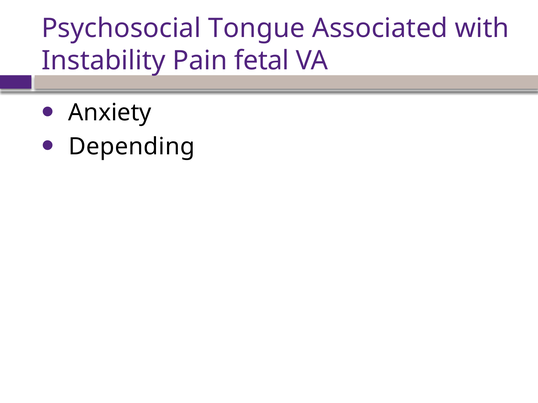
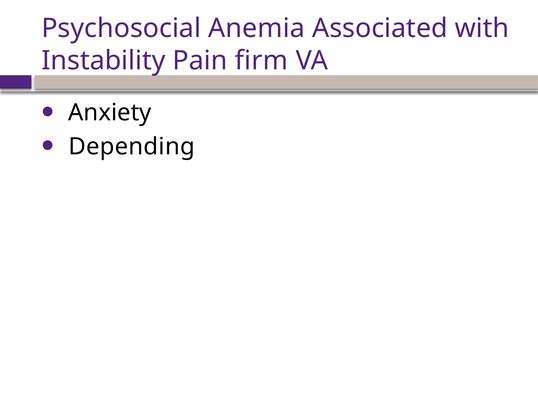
Tongue: Tongue -> Anemia
fetal: fetal -> firm
